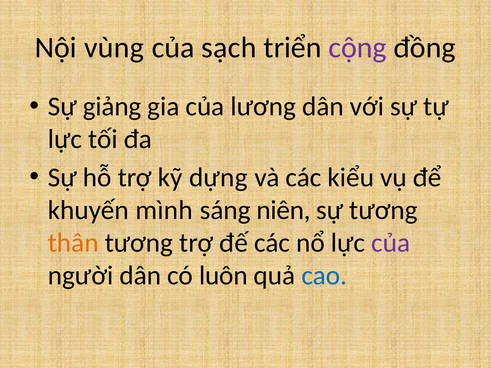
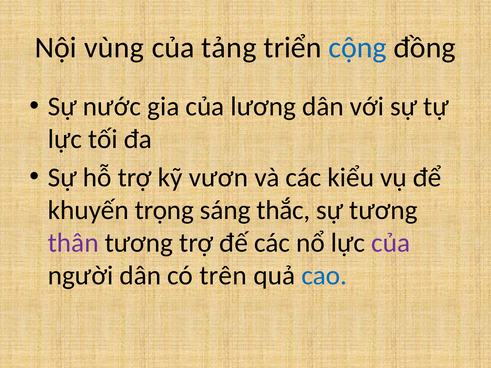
sạch: sạch -> tảng
cộng colour: purple -> blue
giảng: giảng -> nước
dựng: dựng -> vươn
mình: mình -> trọng
niên: niên -> thắc
thân colour: orange -> purple
luôn: luôn -> trên
